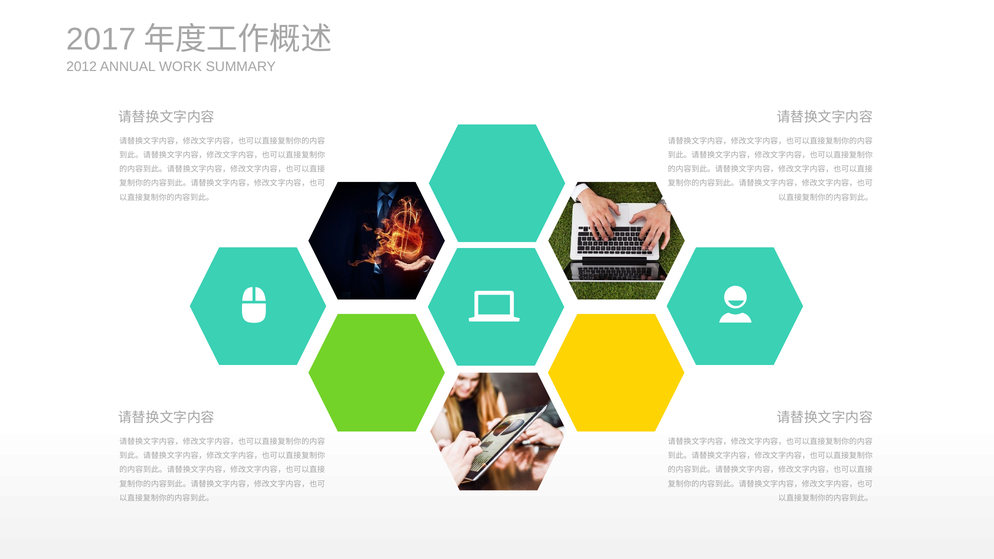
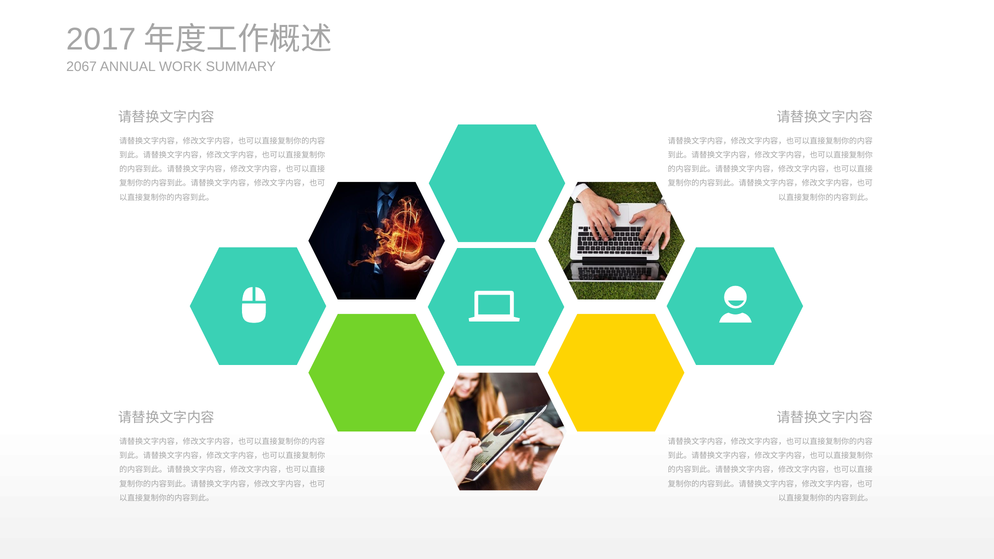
2012: 2012 -> 2067
